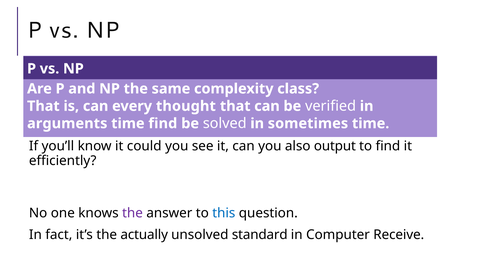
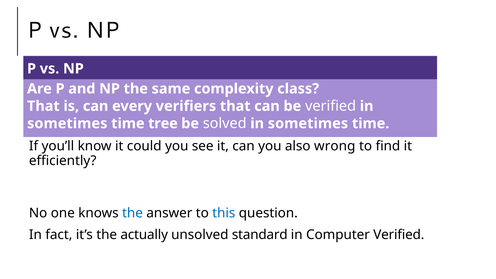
thought: thought -> verifiers
arguments at (67, 123): arguments -> sometimes
time find: find -> tree
output: output -> wrong
the at (133, 213) colour: purple -> blue
Computer Receive: Receive -> Verified
